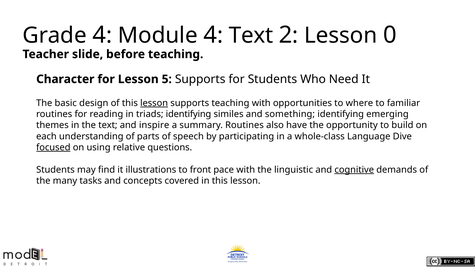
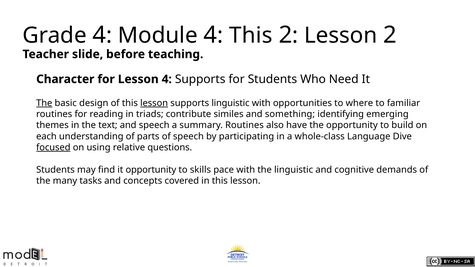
4 Text: Text -> This
Lesson 0: 0 -> 2
Lesson 5: 5 -> 4
The at (44, 103) underline: none -> present
supports teaching: teaching -> linguistic
triads identifying: identifying -> contribute
and inspire: inspire -> speech
it illustrations: illustrations -> opportunity
front: front -> skills
cognitive underline: present -> none
